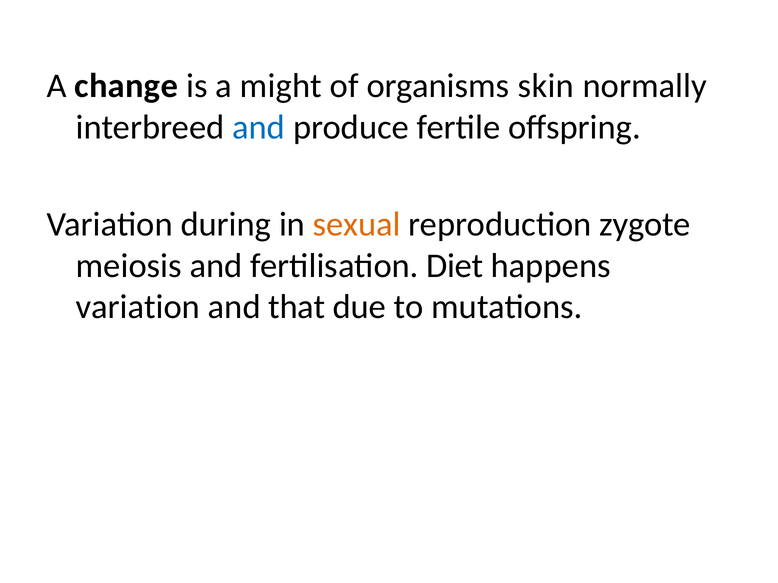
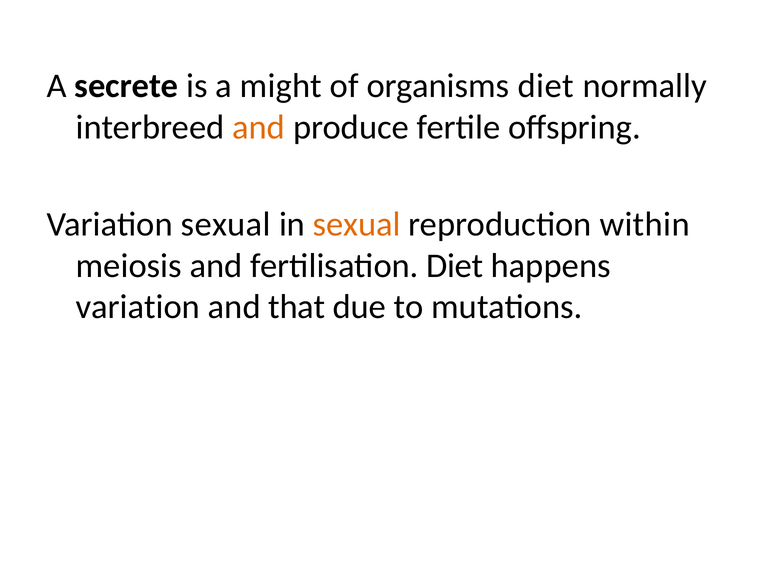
change: change -> secrete
organisms skin: skin -> diet
and at (259, 127) colour: blue -> orange
Variation during: during -> sexual
zygote: zygote -> within
